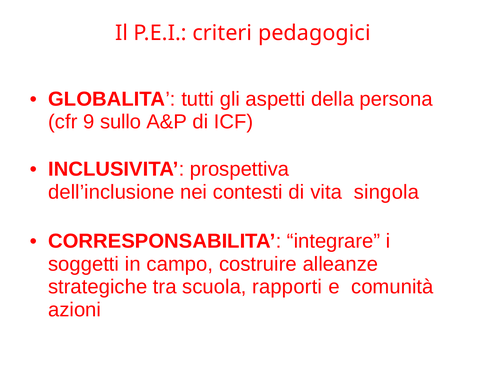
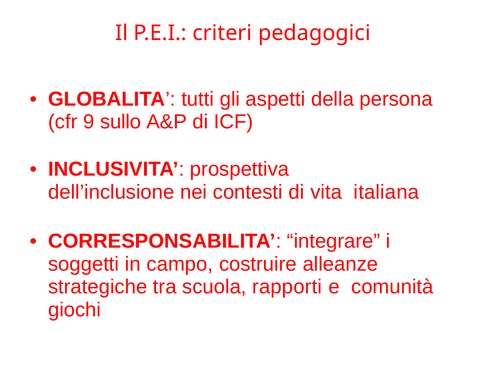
singola: singola -> italiana
azioni: azioni -> giochi
